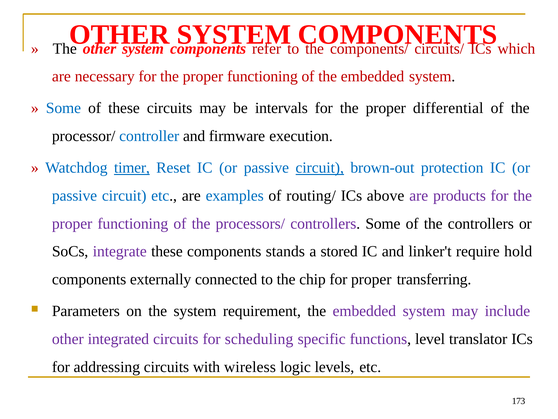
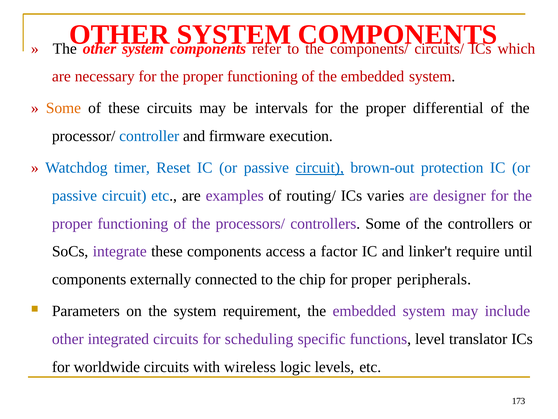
Some at (63, 108) colour: blue -> orange
timer underline: present -> none
examples colour: blue -> purple
above: above -> varies
products: products -> designer
stands: stands -> access
stored: stored -> factor
hold: hold -> until
transferring: transferring -> peripherals
addressing: addressing -> worldwide
